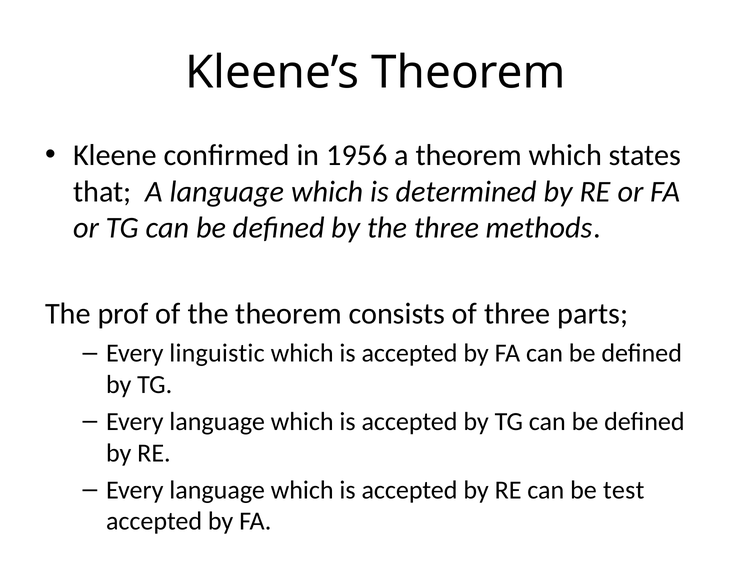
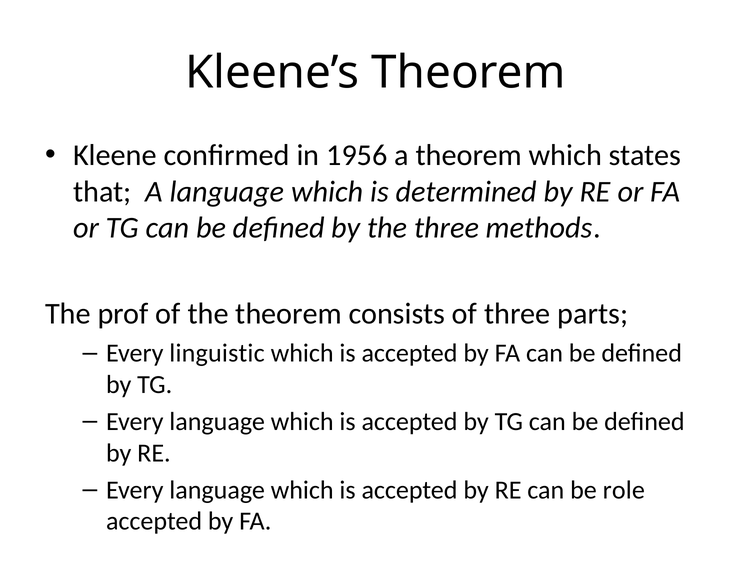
test: test -> role
